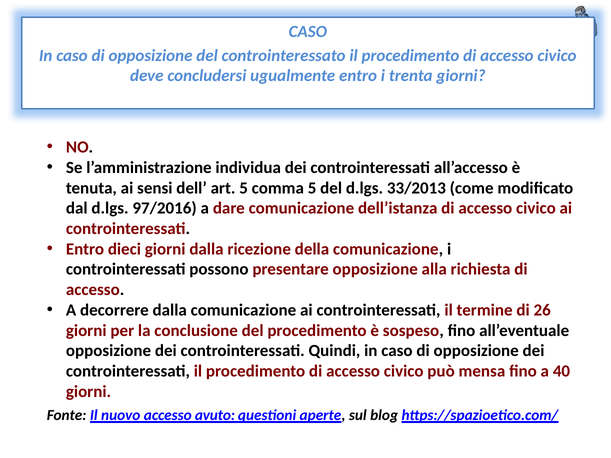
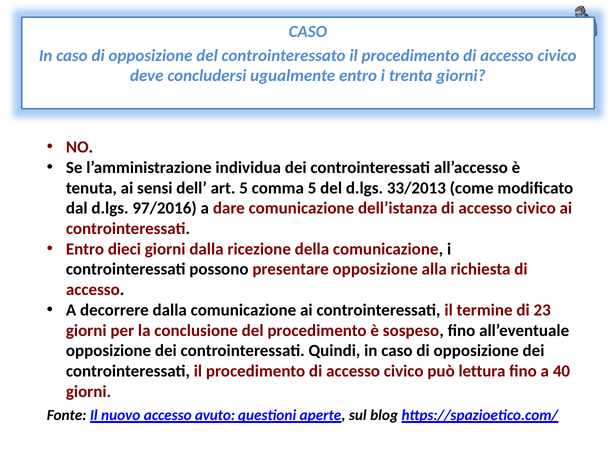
26: 26 -> 23
mensa: mensa -> lettura
